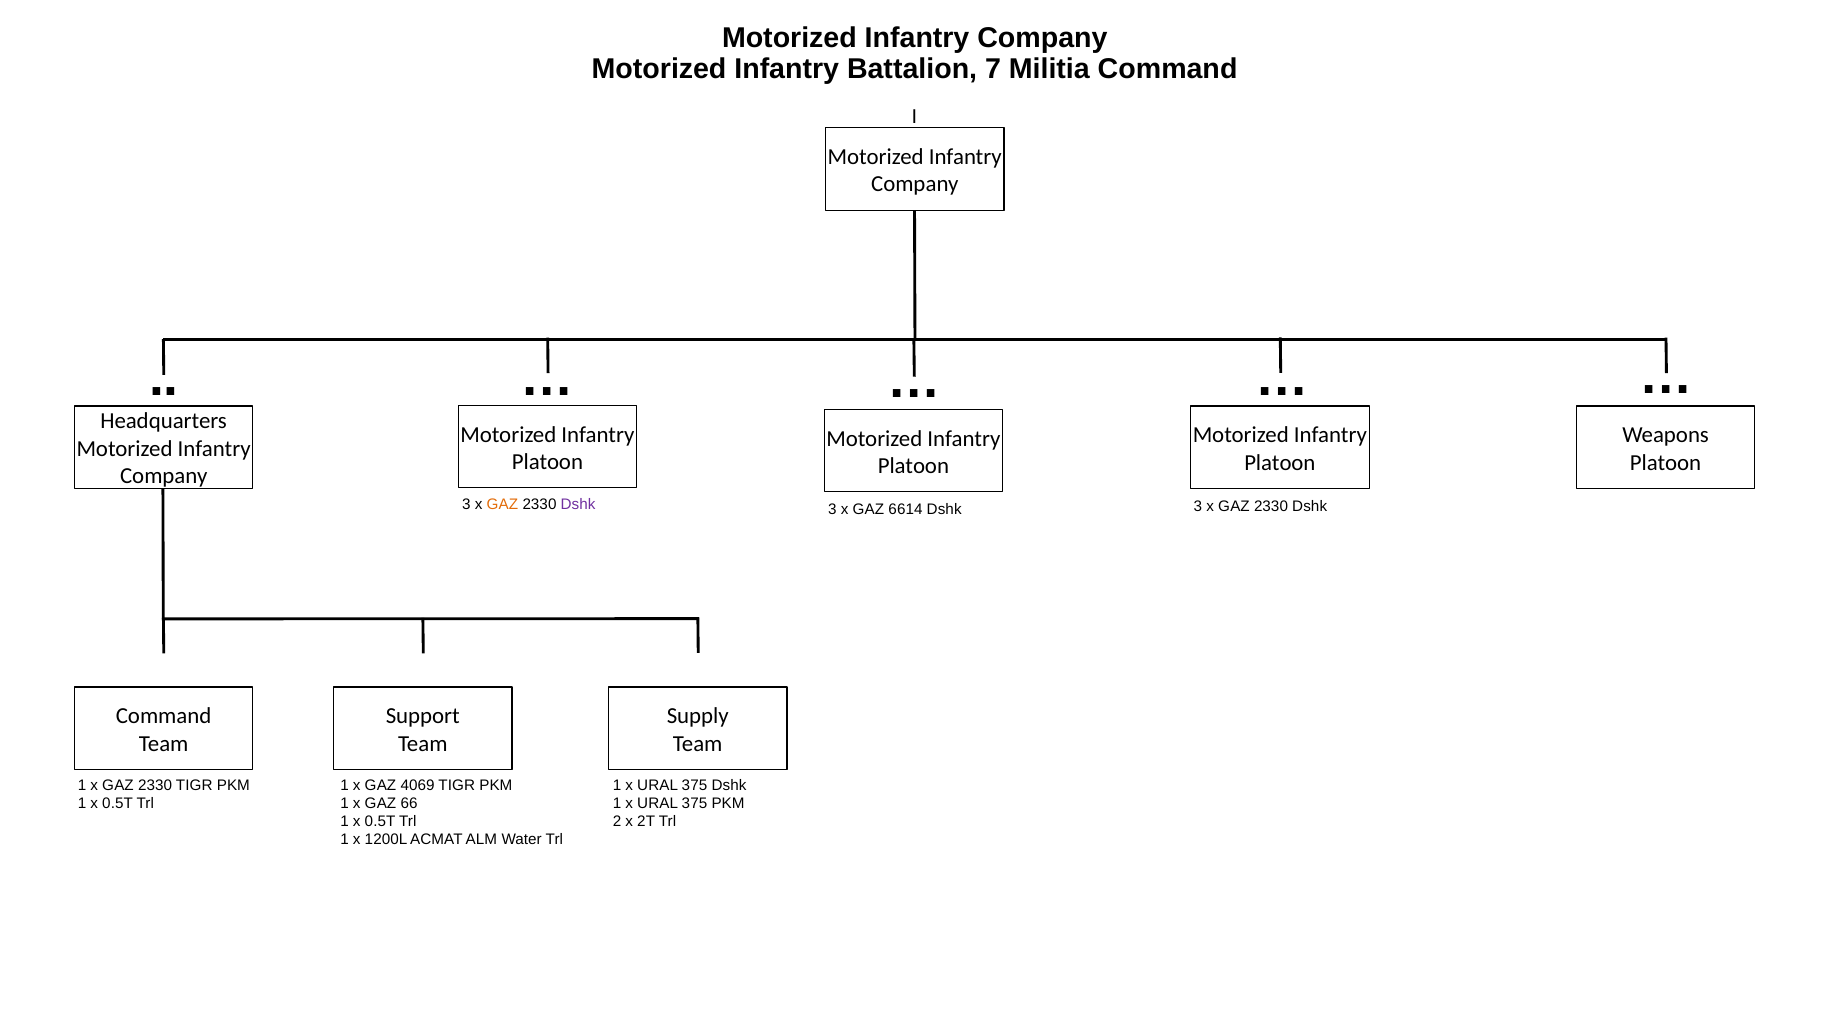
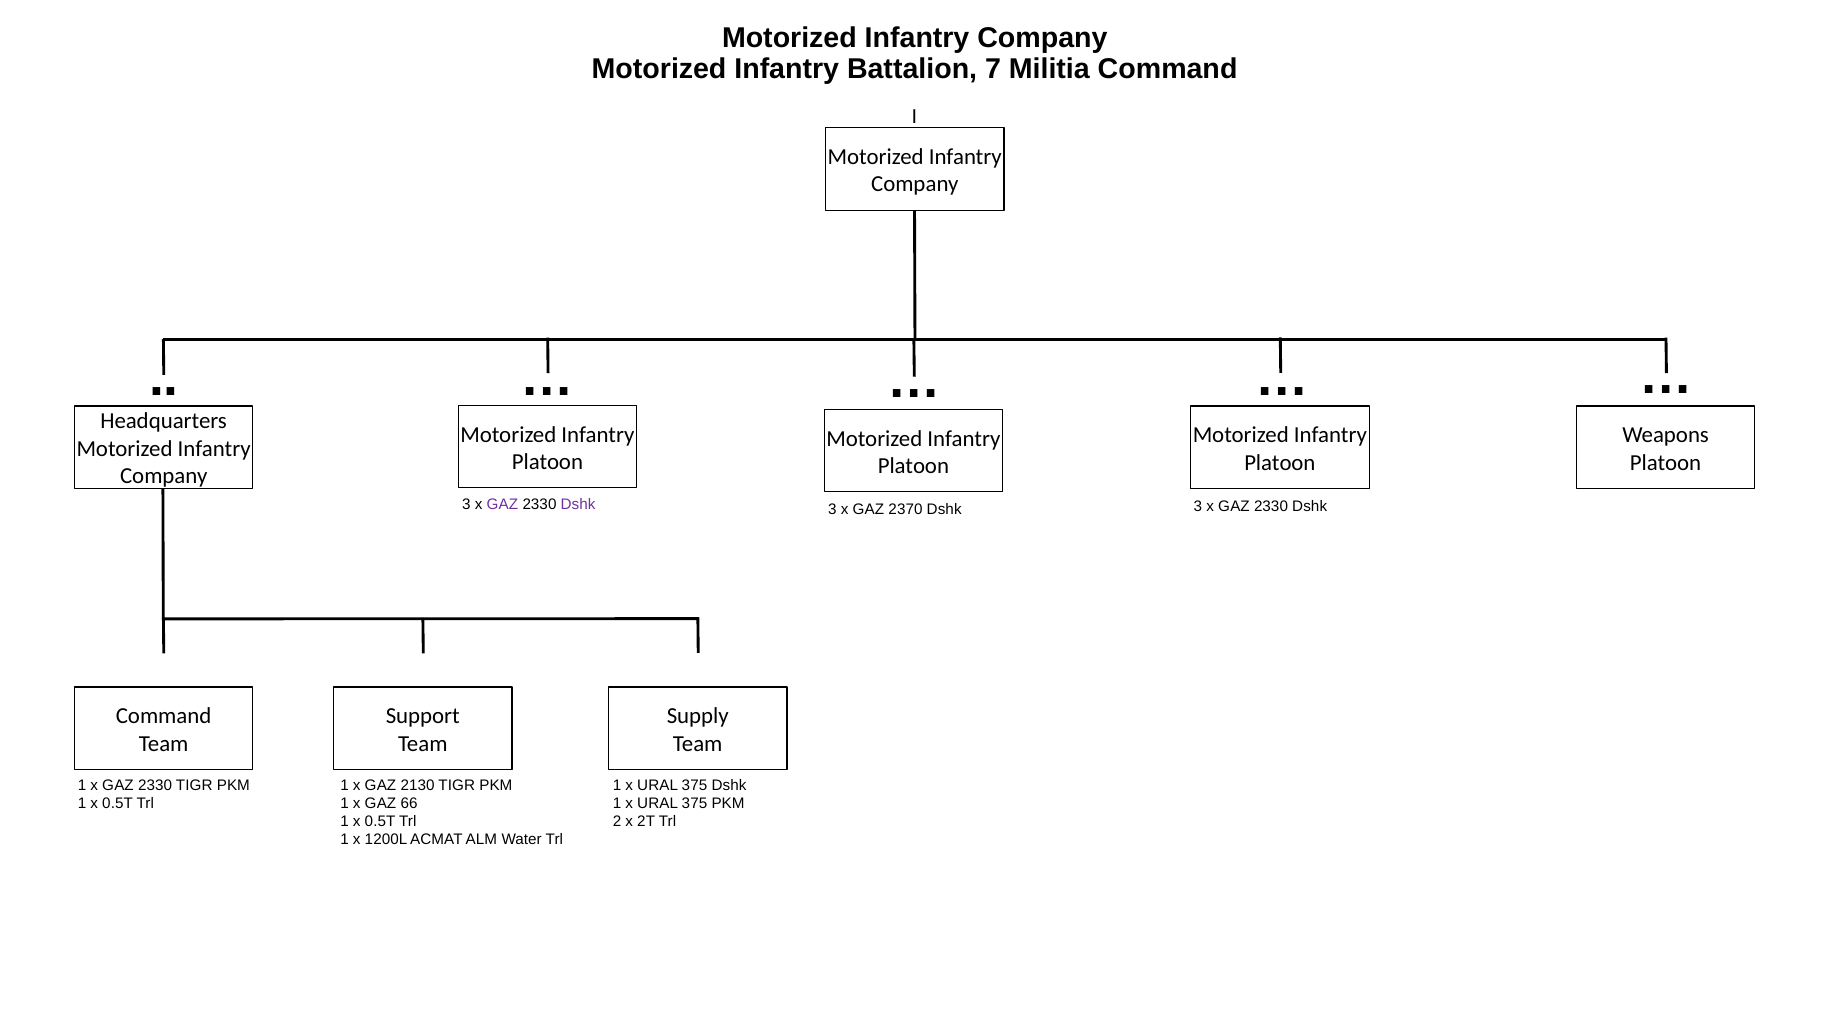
GAZ at (502, 504) colour: orange -> purple
6614: 6614 -> 2370
4069: 4069 -> 2130
